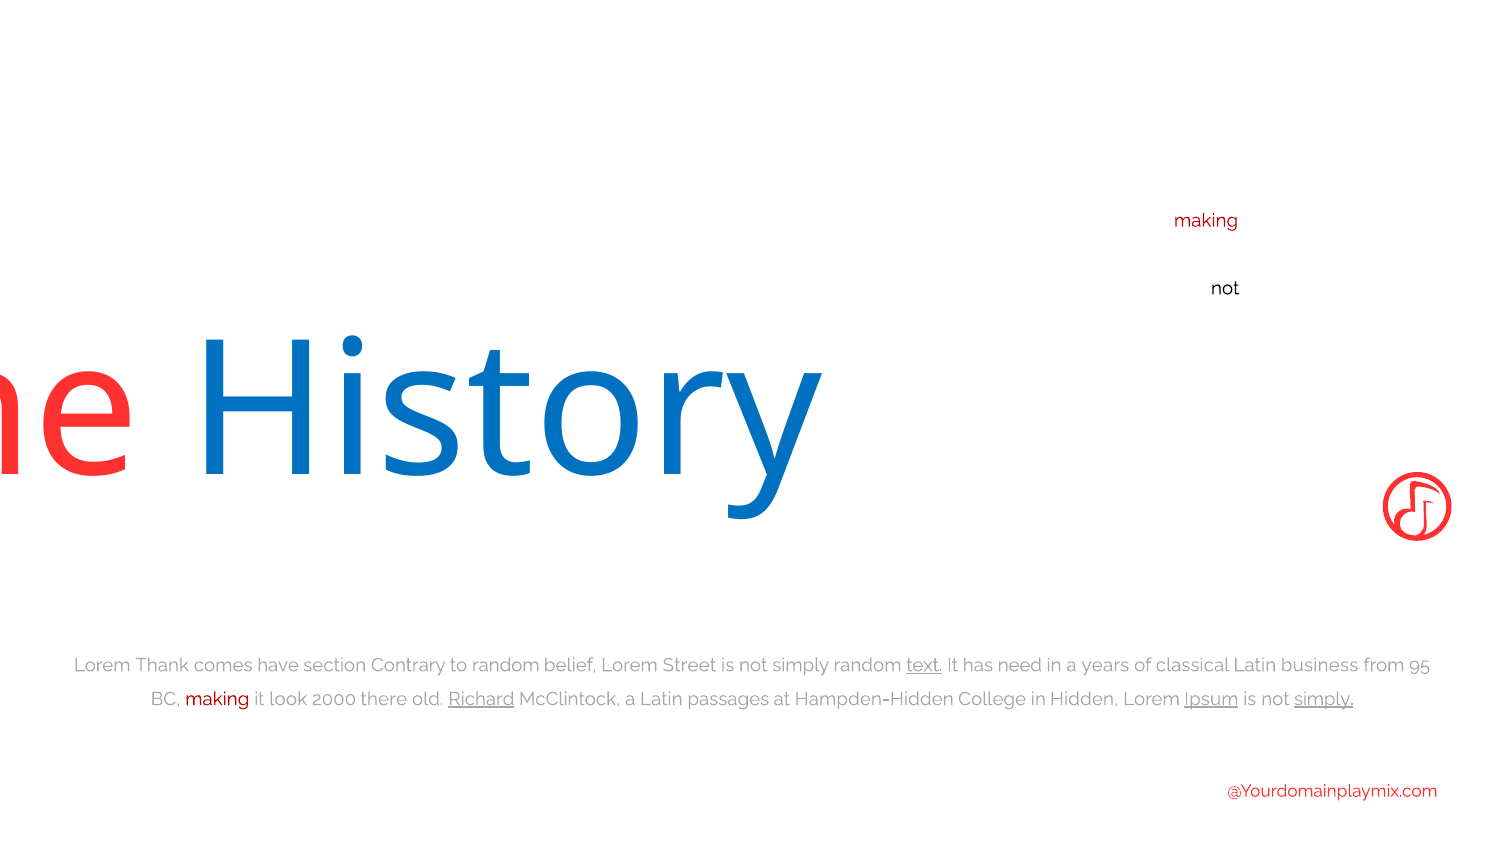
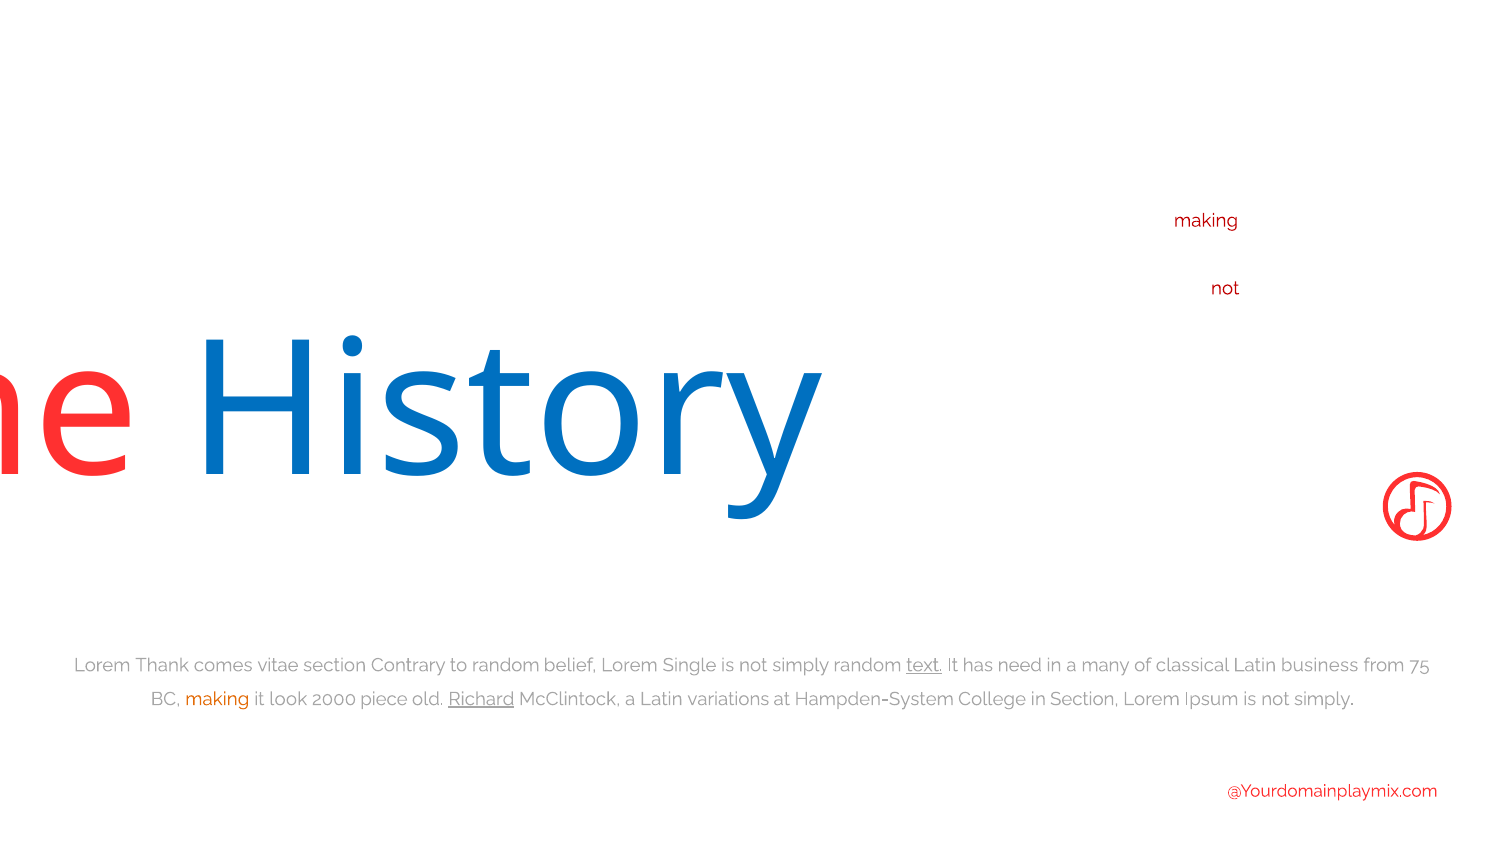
not at (1225, 288) colour: black -> red
have: have -> vitae
Street: Street -> Single
a years: years -> many
95: 95 -> 75
making at (217, 699) colour: red -> orange
2000 there: there -> piece
passages: passages -> variations
Hampden-Hidden: Hampden-Hidden -> Hampden-System
in Hidden: Hidden -> Section
Ipsum at (1211, 699) underline: present -> none
simply at (1324, 699) underline: present -> none
